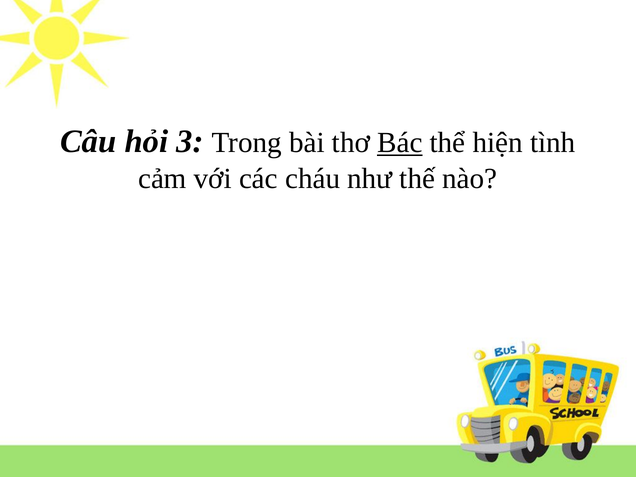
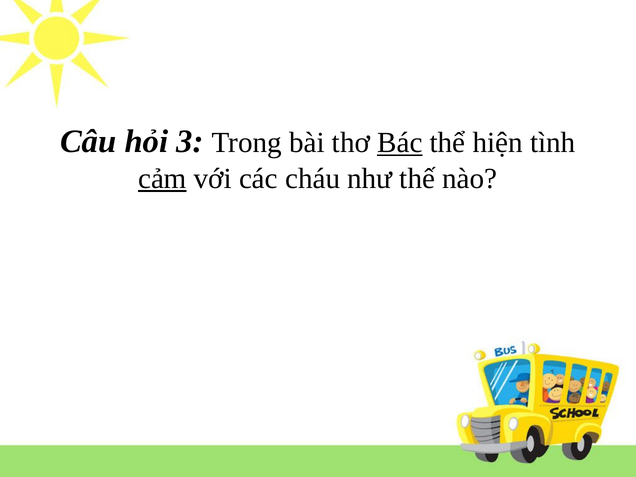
cảm underline: none -> present
